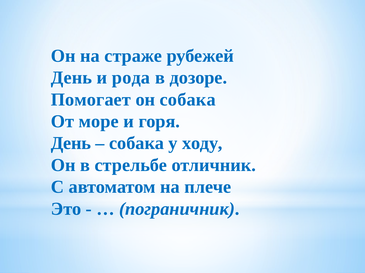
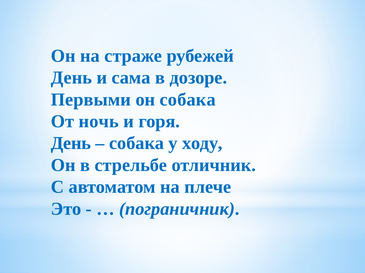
рода: рода -> сама
Помогает: Помогает -> Первыми
море: море -> ночь
